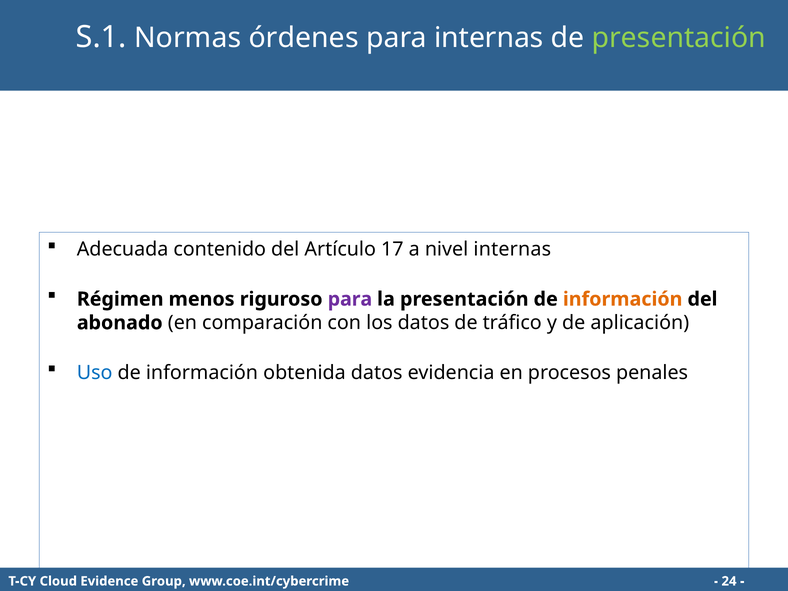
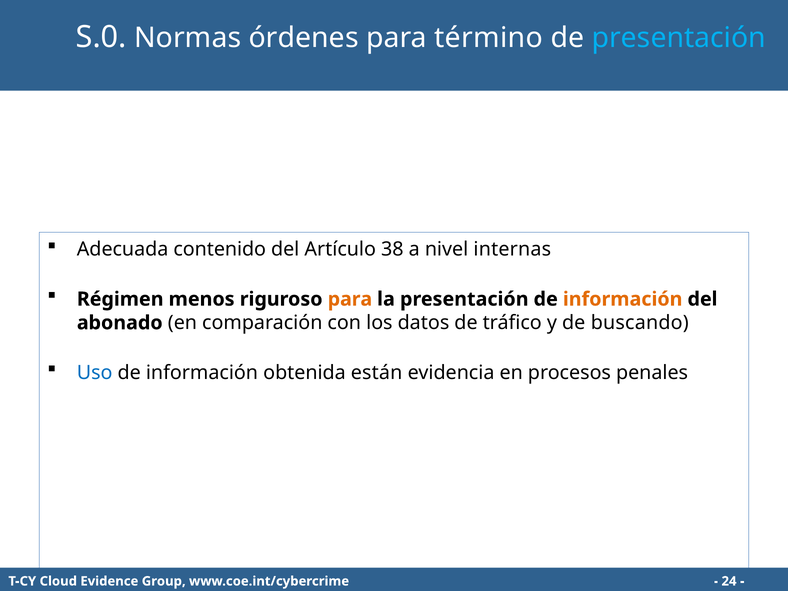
S.1: S.1 -> S.0
para internas: internas -> término
presentación at (679, 38) colour: light green -> light blue
17: 17 -> 38
para at (350, 299) colour: purple -> orange
aplicación: aplicación -> buscando
obtenida datos: datos -> están
